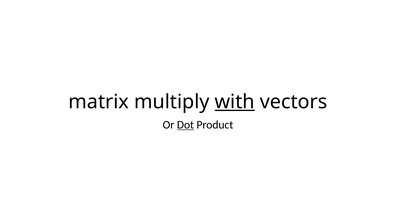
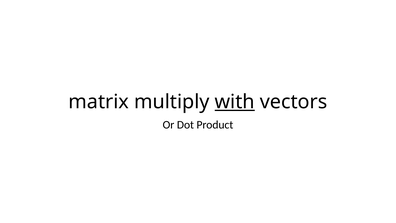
Dot underline: present -> none
